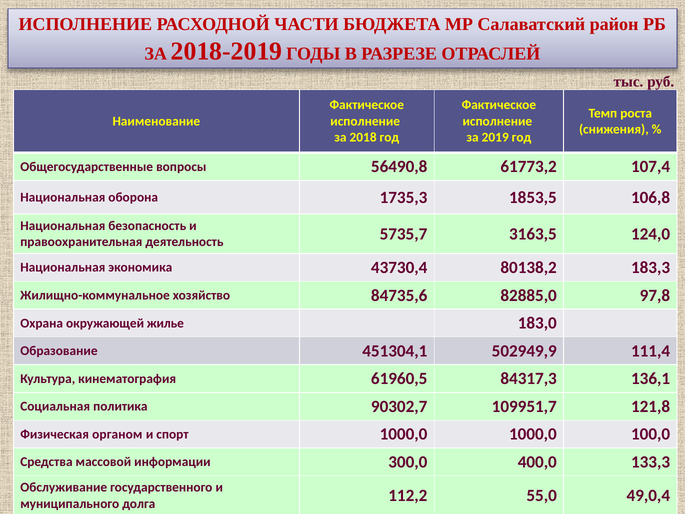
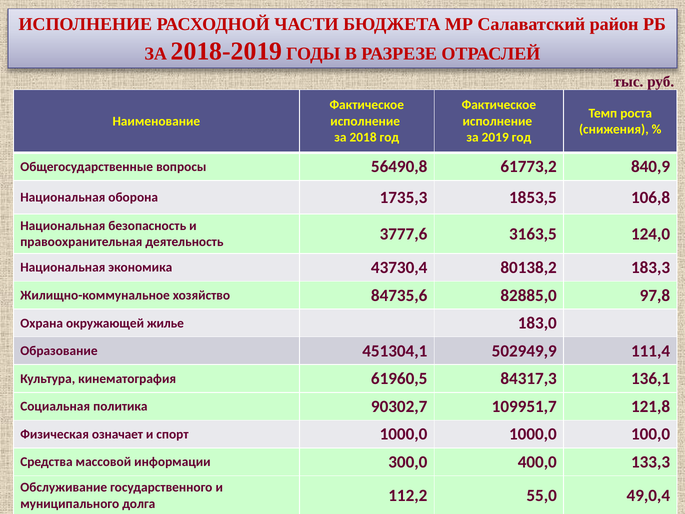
107,4: 107,4 -> 840,9
5735,7: 5735,7 -> 3777,6
органом: органом -> означает
